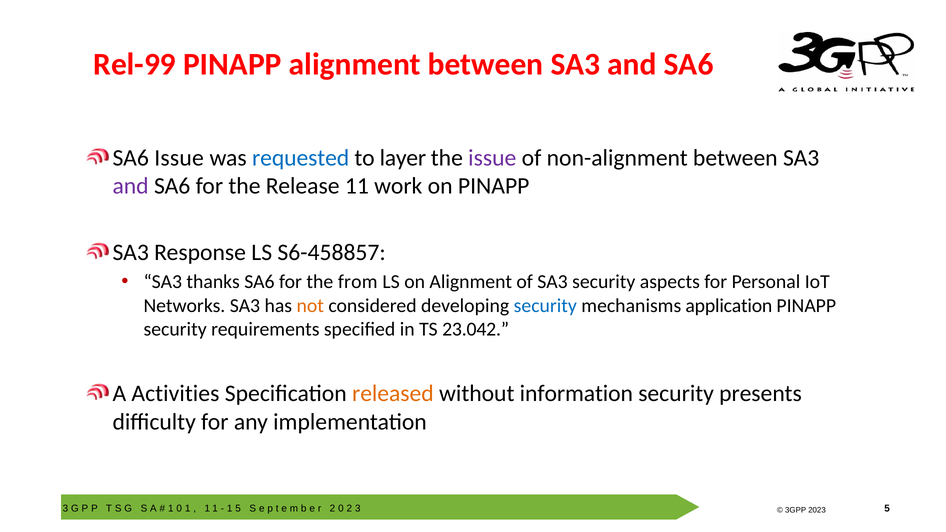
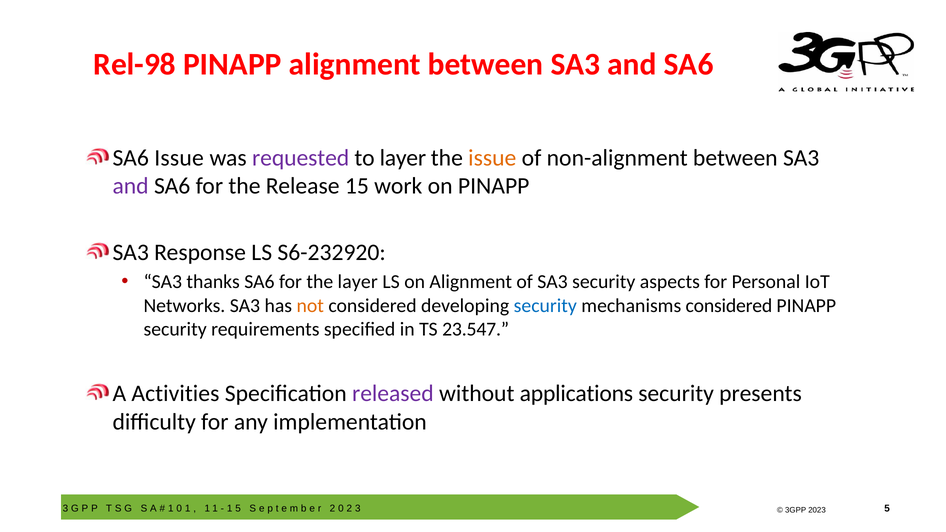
Rel-99: Rel-99 -> Rel-98
requested colour: blue -> purple
issue at (492, 158) colour: purple -> orange
Release 11: 11 -> 15
S6-458857: S6-458857 -> S6-232920
the from: from -> layer
mechanisms application: application -> considered
23.042: 23.042 -> 23.547
released colour: orange -> purple
information: information -> applications
